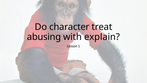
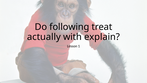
character: character -> following
abusing: abusing -> actually
